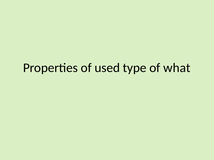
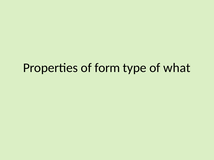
used: used -> form
